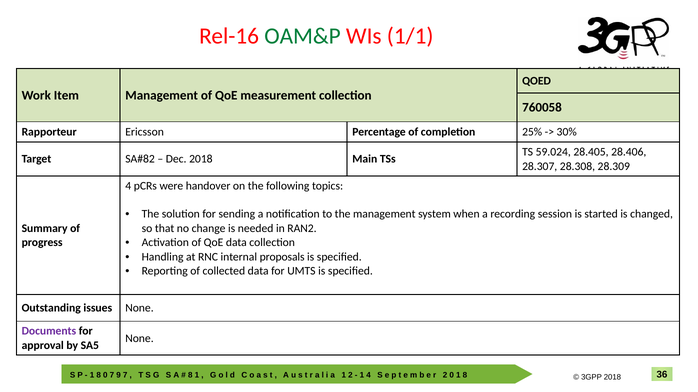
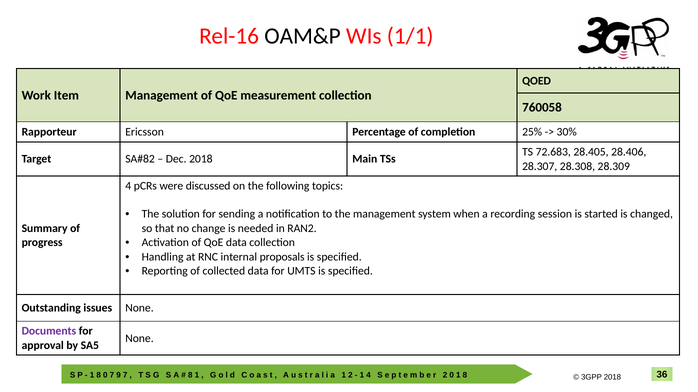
OAM&P colour: green -> black
59.024: 59.024 -> 72.683
handover: handover -> discussed
